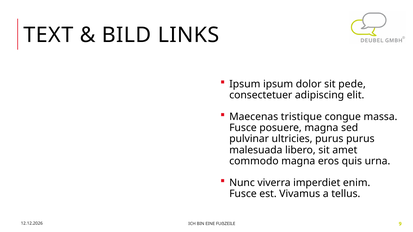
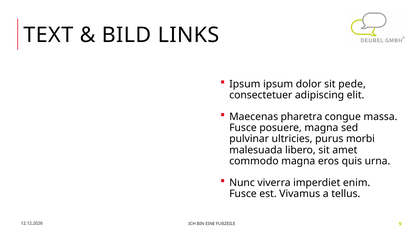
tristique: tristique -> pharetra
purus purus: purus -> morbi
